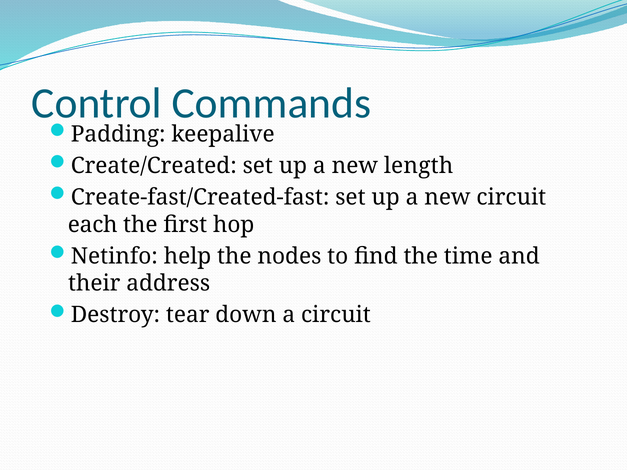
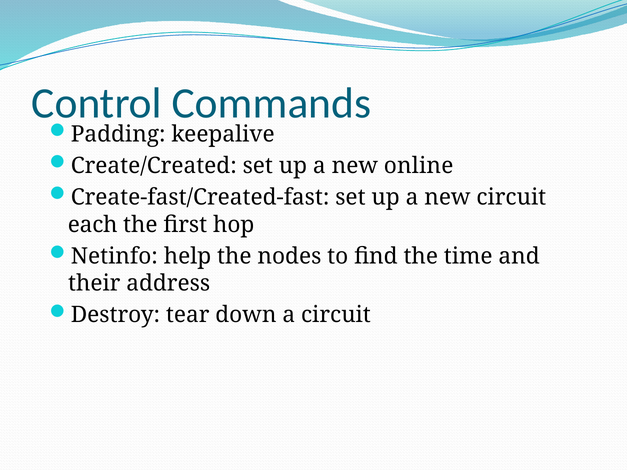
length: length -> online
